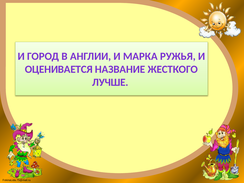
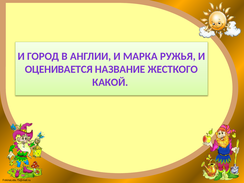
ЛУЧШЕ: ЛУЧШЕ -> КАКОЙ
